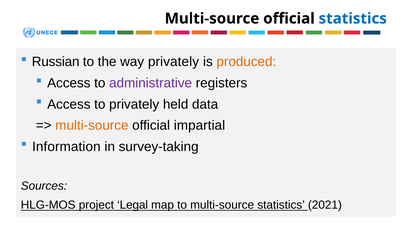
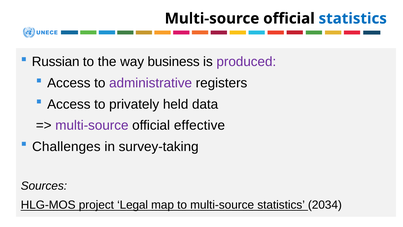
way privately: privately -> business
produced colour: orange -> purple
multi-source at (92, 125) colour: orange -> purple
impartial: impartial -> effective
Information: Information -> Challenges
2021: 2021 -> 2034
